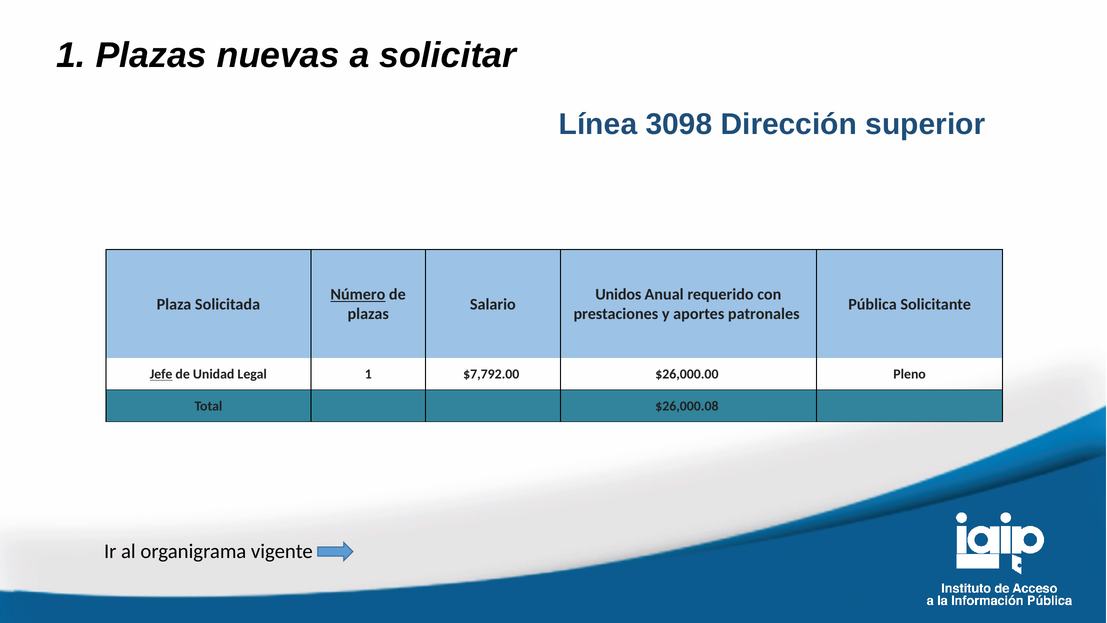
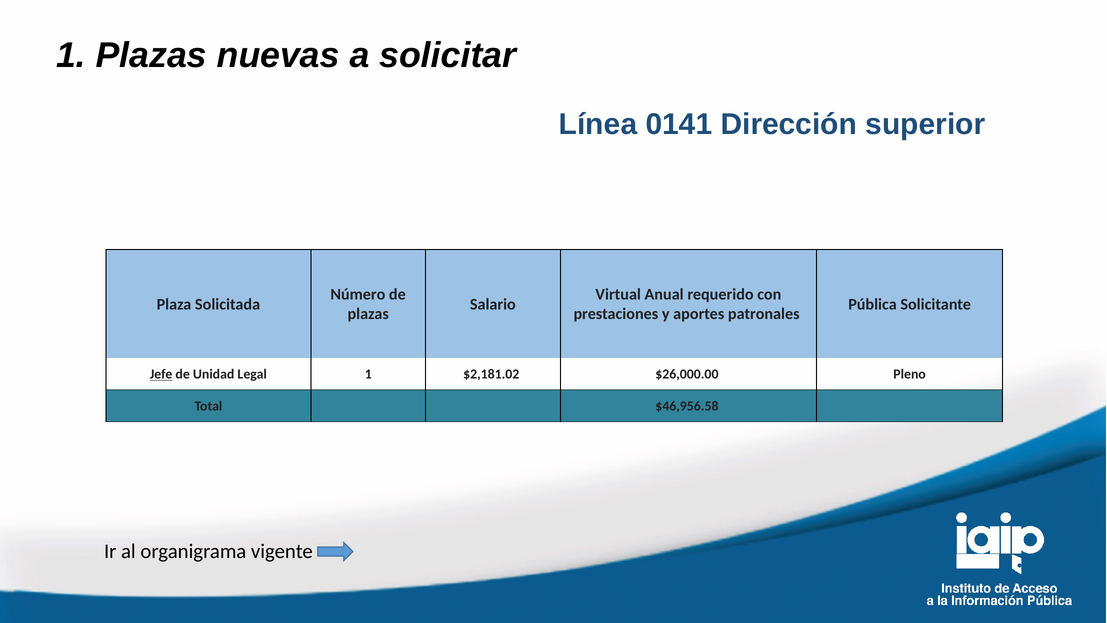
3098: 3098 -> 0141
Número underline: present -> none
Unidos: Unidos -> Virtual
$7,792.00: $7,792.00 -> $2,181.02
$26,000.08: $26,000.08 -> $46,956.58
